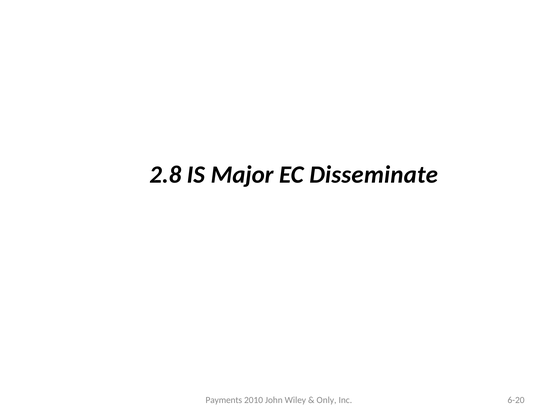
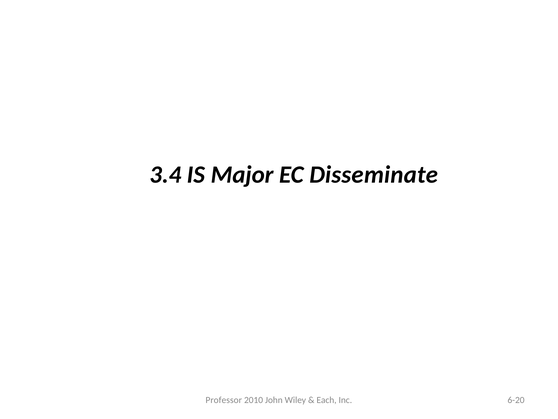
2.8: 2.8 -> 3.4
Payments: Payments -> Professor
Only: Only -> Each
